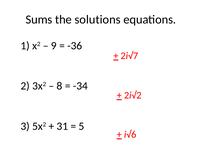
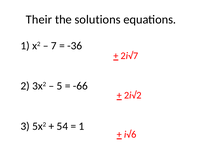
Sums: Sums -> Their
9: 9 -> 7
8: 8 -> 5
-34: -34 -> -66
31: 31 -> 54
5 at (81, 127): 5 -> 1
